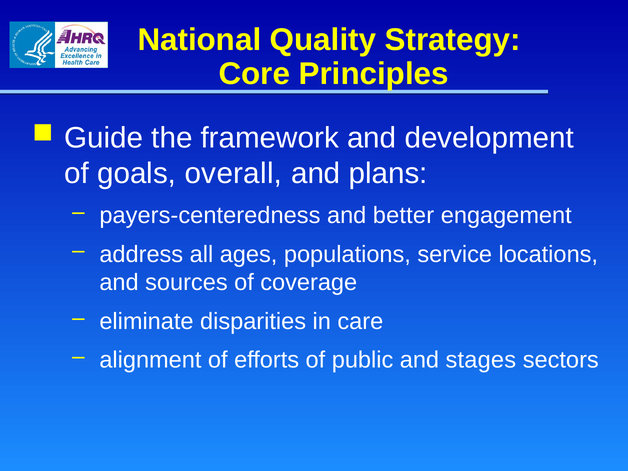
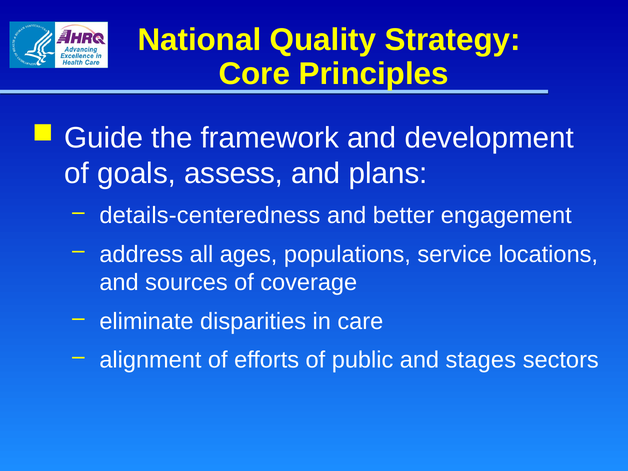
overall: overall -> assess
payers-centeredness: payers-centeredness -> details-centeredness
